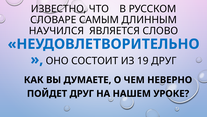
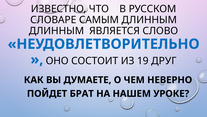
НАУЧИЛСЯ at (57, 31): НАУЧИЛСЯ -> ДЛИННЫМ
ПОЙДЕТ ДРУГ: ДРУГ -> БРАТ
